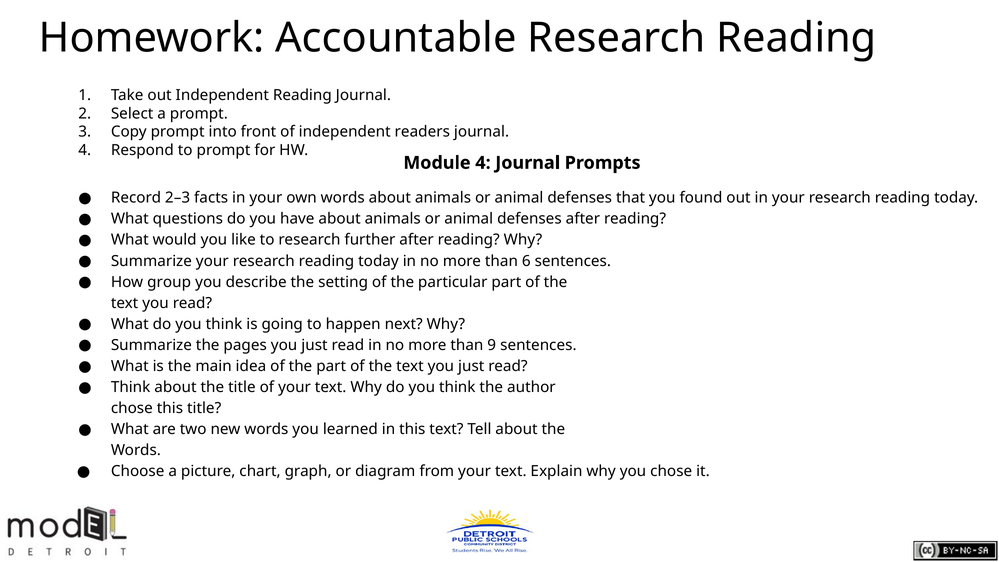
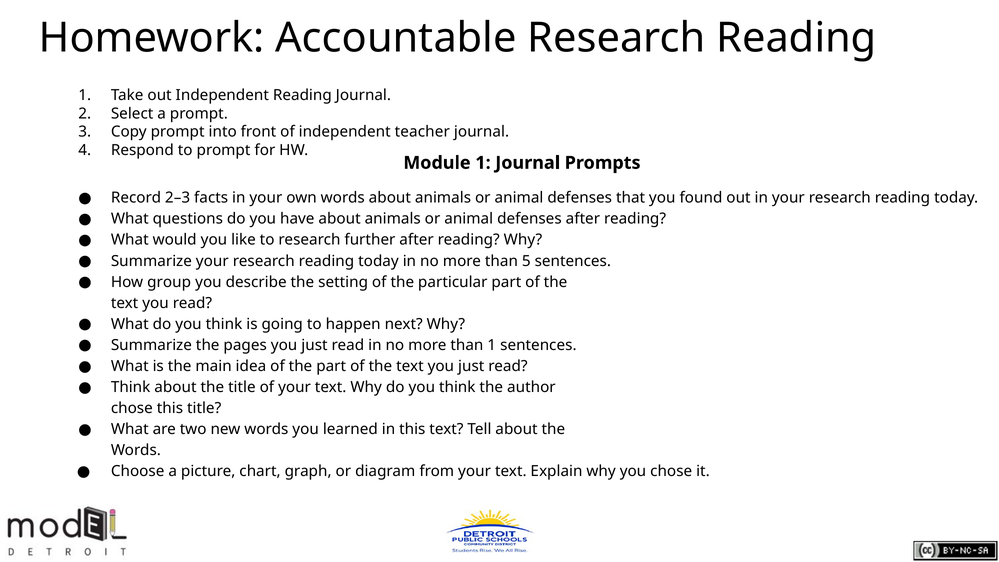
readers: readers -> teacher
Module 4: 4 -> 1
6: 6 -> 5
than 9: 9 -> 1
